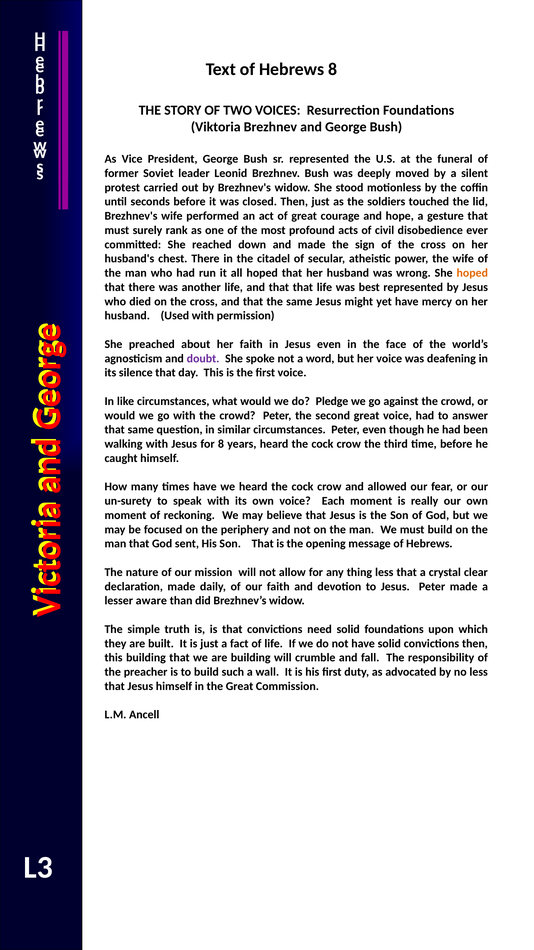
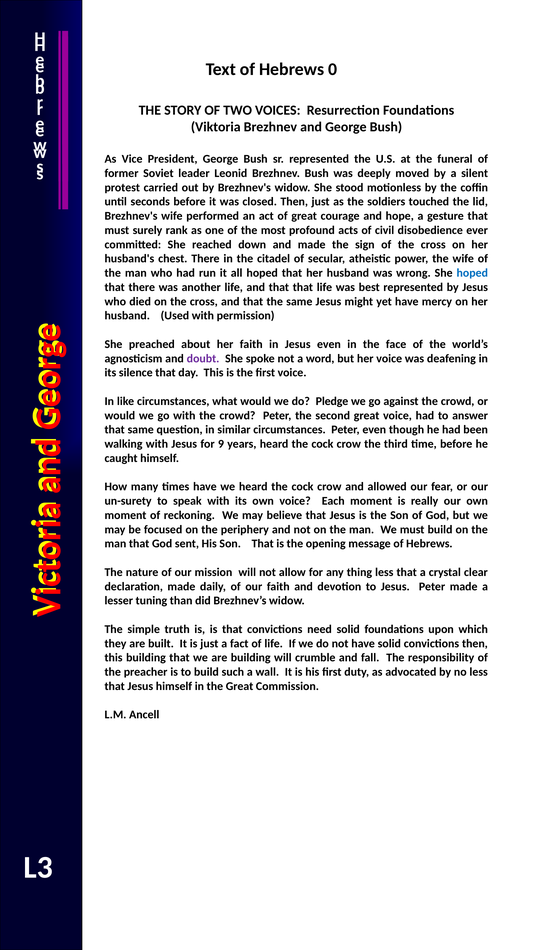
Hebrews 8: 8 -> 0
hoped at (472, 273) colour: orange -> blue
for 8: 8 -> 9
aware: aware -> tuning
